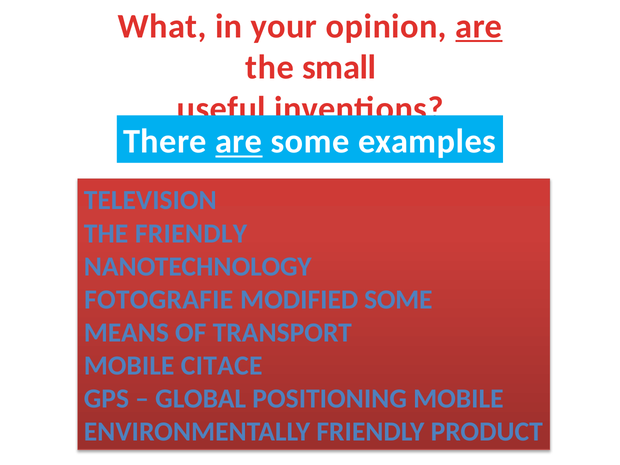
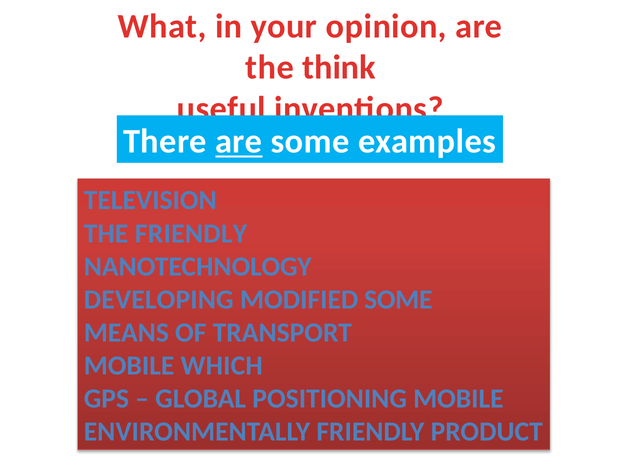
are at (479, 26) underline: present -> none
small: small -> think
FOTOGRAFIE: FOTOGRAFIE -> DEVELOPING
CITACE: CITACE -> WHICH
